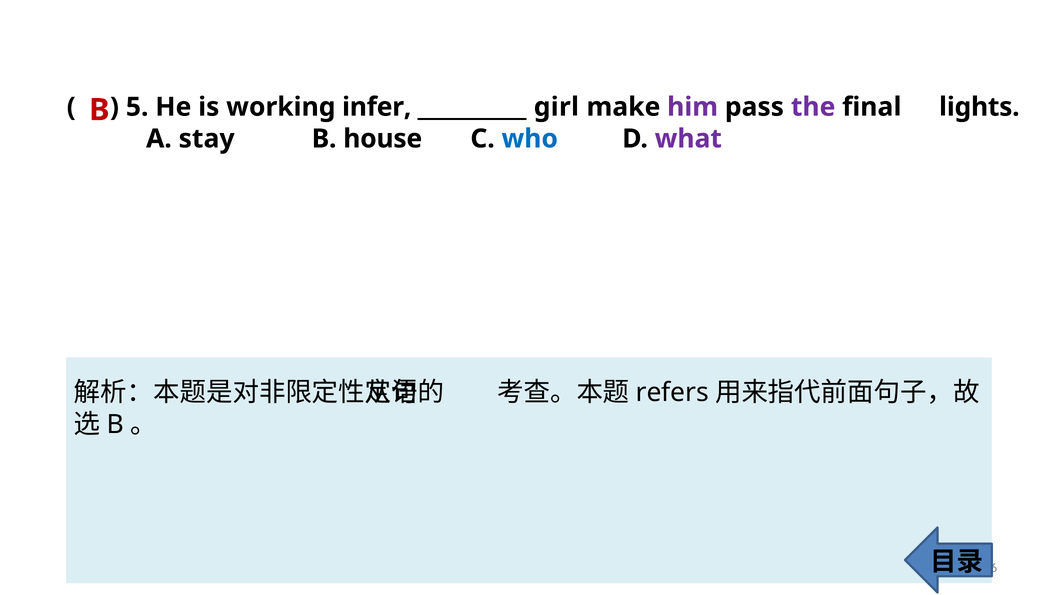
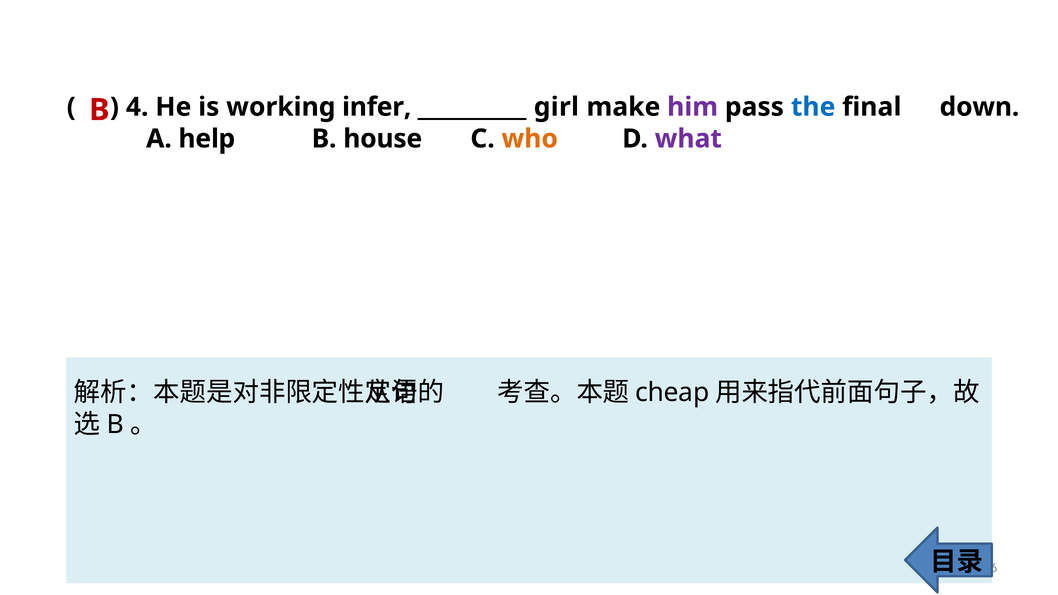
5: 5 -> 4
the colour: purple -> blue
lights: lights -> down
stay: stay -> help
who colour: blue -> orange
refers: refers -> cheap
